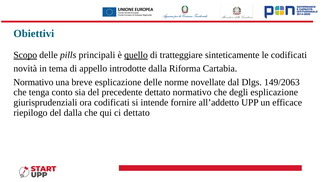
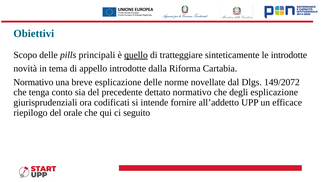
Scopo underline: present -> none
le codificati: codificati -> introdotte
149/2063: 149/2063 -> 149/2072
del dalla: dalla -> orale
ci dettato: dettato -> seguito
